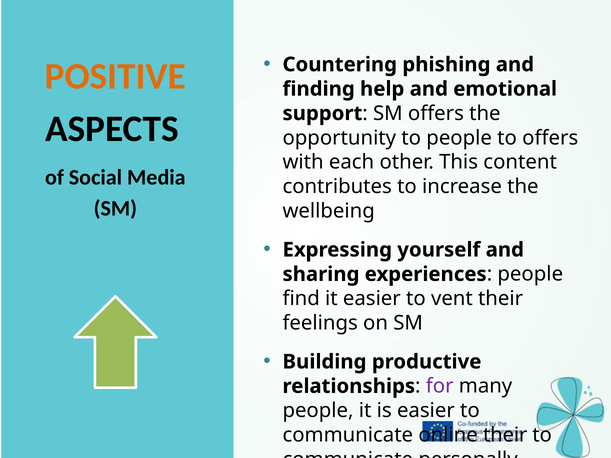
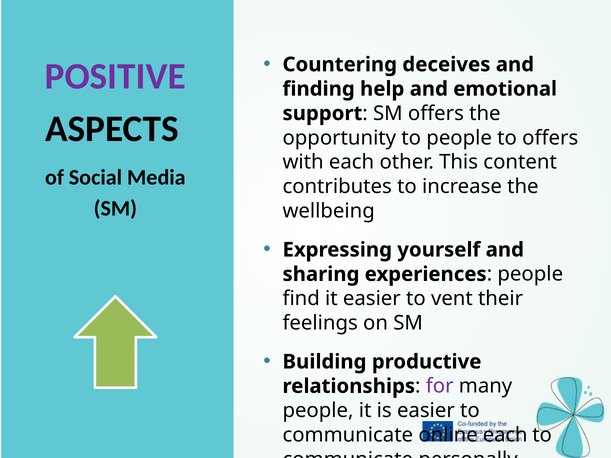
phishing: phishing -> deceives
POSITIVE colour: orange -> purple
online their: their -> each
